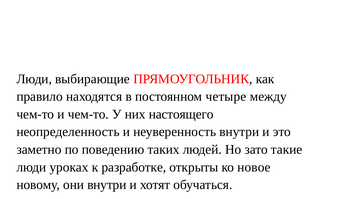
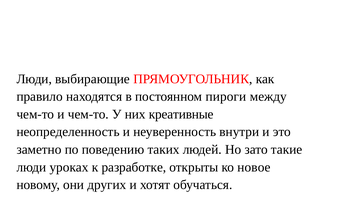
четыре: четыре -> пироги
настоящего: настоящего -> креативные
они внутри: внутри -> других
